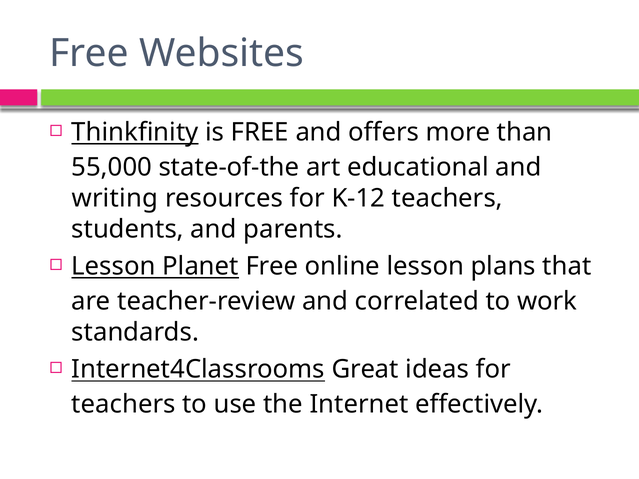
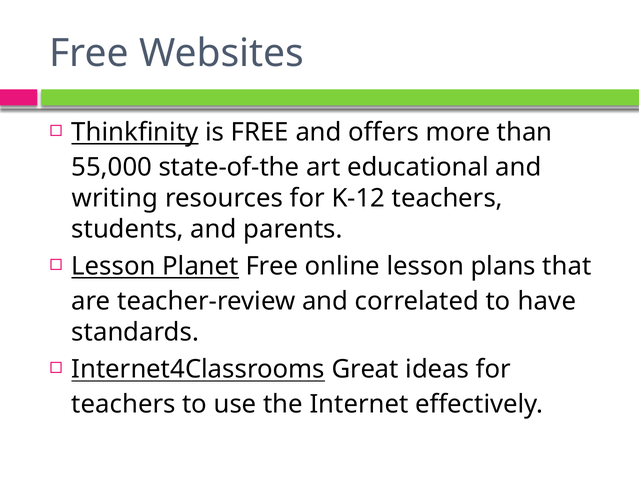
work: work -> have
